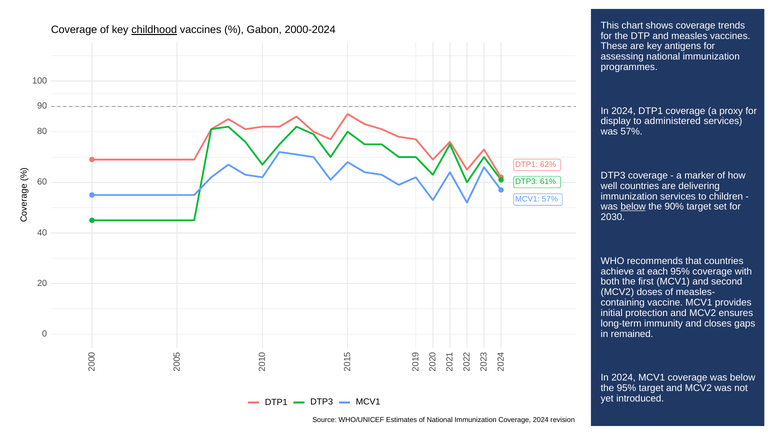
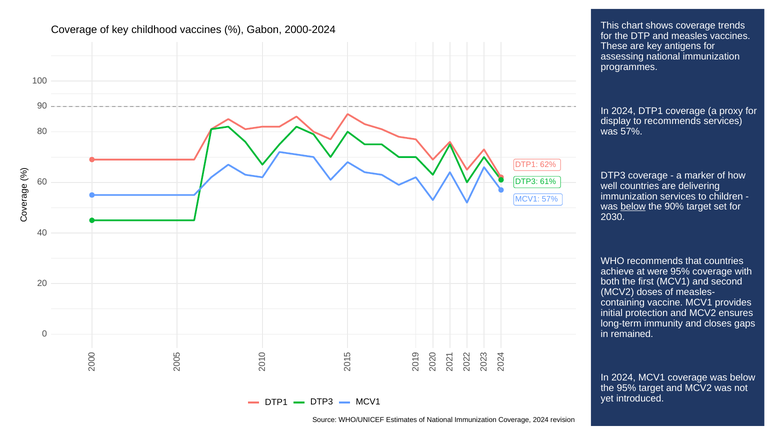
childhood underline: present -> none
to administered: administered -> recommends
each: each -> were
